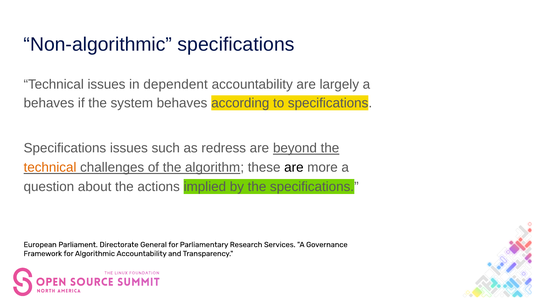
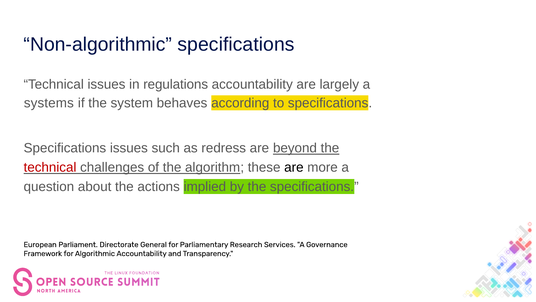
dependent: dependent -> regulations
behaves at (49, 103): behaves -> systems
technical at (50, 167) colour: orange -> red
